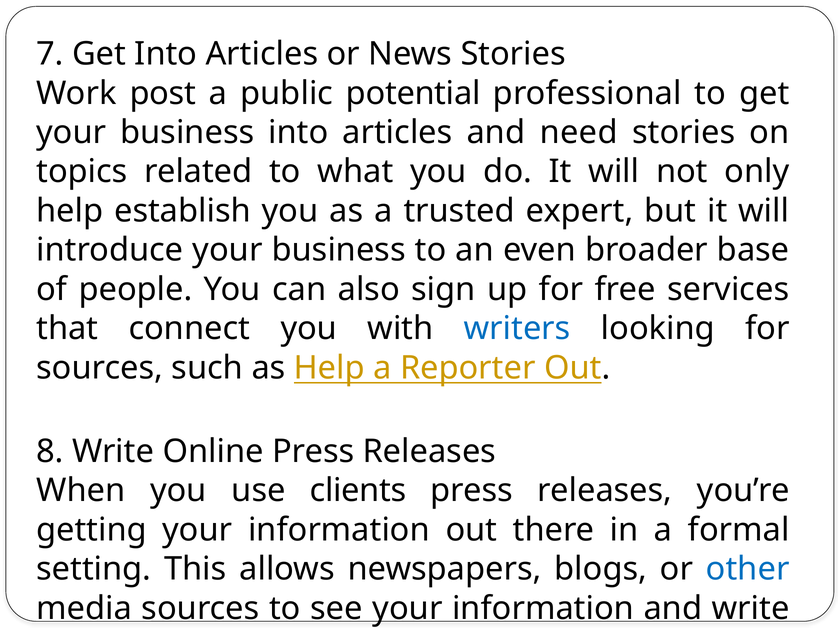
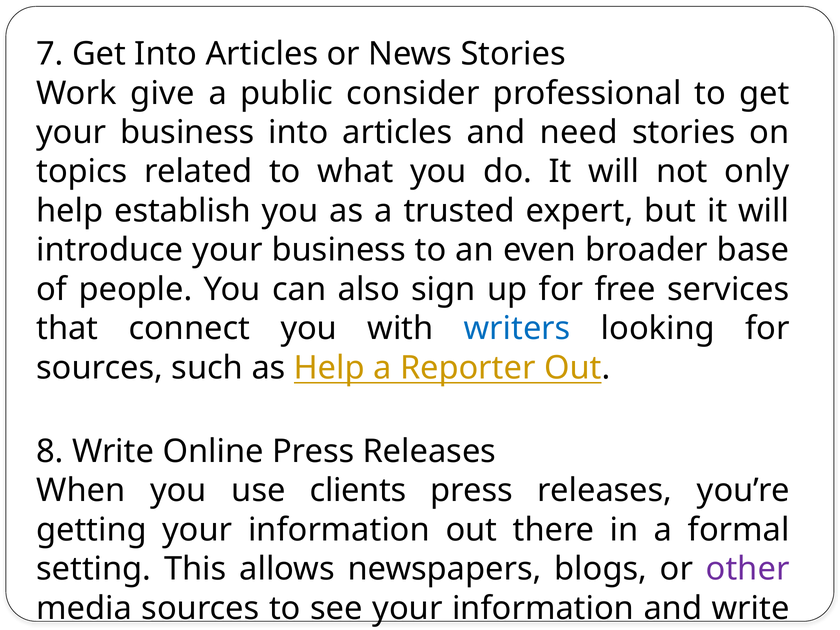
post: post -> give
potential: potential -> consider
other colour: blue -> purple
